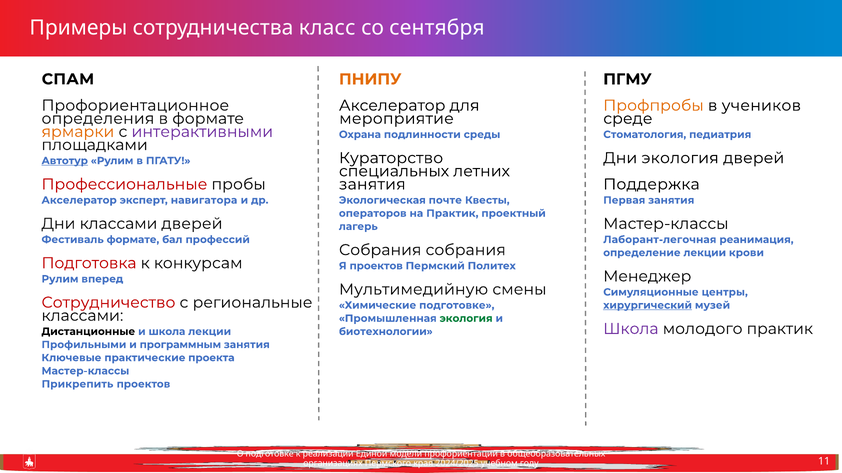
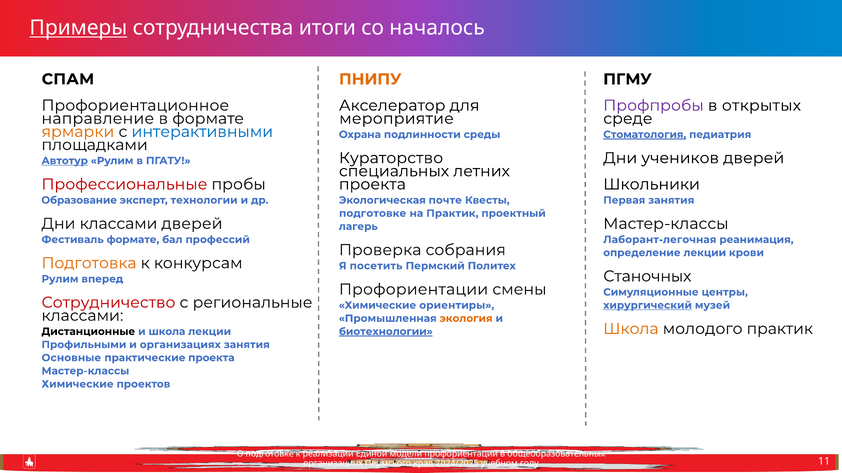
Примеры underline: none -> present
класс: класс -> итоги
сентября: сентября -> началось
Профпробы colour: orange -> purple
учеников: учеников -> открытых
определения: определения -> направление
интерактивными colour: purple -> blue
Стоматология underline: none -> present
Дни экология: экология -> учеников
занятия at (372, 185): занятия -> проекта
Поддержка: Поддержка -> Школьники
Акселератор at (79, 200): Акселератор -> Образование
навигатора: навигатора -> технологии
операторов at (373, 214): операторов -> подготовке
Собрания at (380, 250): Собрания -> Проверка
Подготовка colour: red -> orange
Я проектов: проектов -> посетить
Менеджер: Менеджер -> Станочных
Мультимедийную at (414, 290): Мультимедийную -> Профориентации
Химические подготовке: подготовке -> ориентиры
экология at (466, 319) colour: green -> orange
Школа at (631, 329) colour: purple -> orange
биотехнологии underline: none -> present
и программным: программным -> организациях
Ключевые: Ключевые -> Основные
Прикрепить at (78, 385): Прикрепить -> Химические
